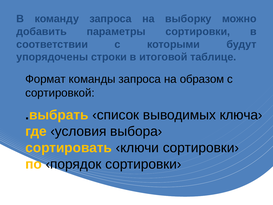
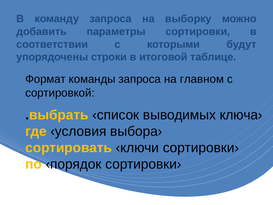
образом: образом -> главном
